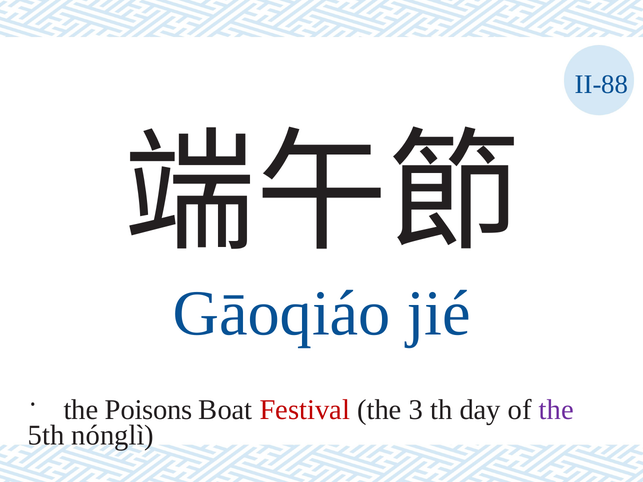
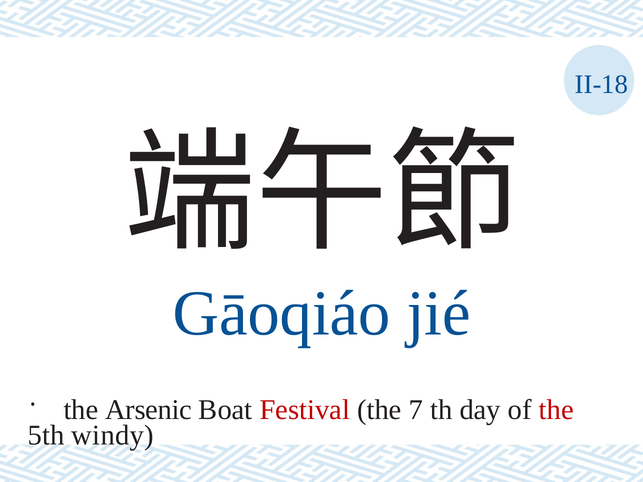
II-88: II-88 -> II-18
Poisons: Poisons -> Arsenic
3: 3 -> 7
the at (556, 410) colour: purple -> red
nónglì: nónglì -> windy
